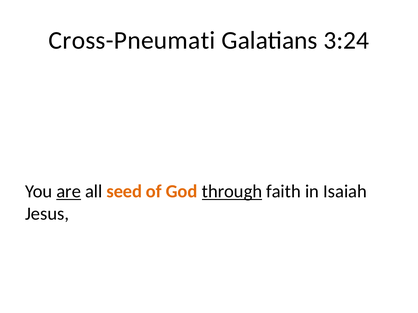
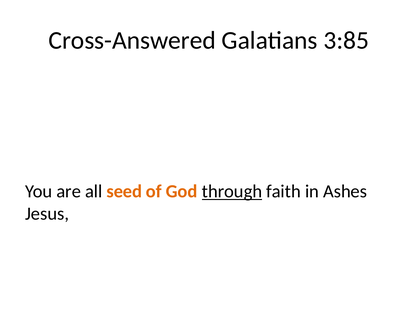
Cross-Pneumati: Cross-Pneumati -> Cross-Answered
3:24: 3:24 -> 3:85
are underline: present -> none
Isaiah: Isaiah -> Ashes
